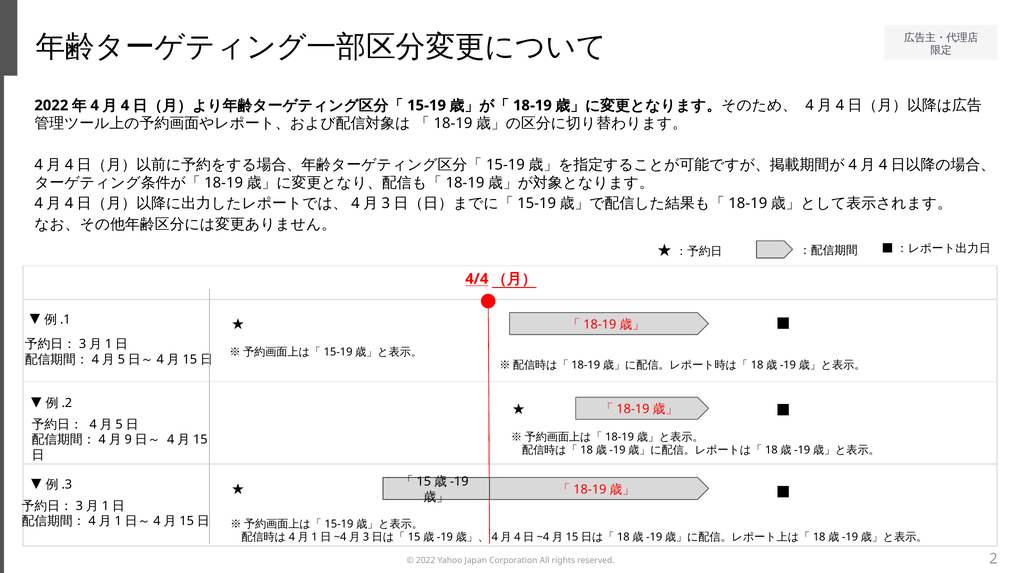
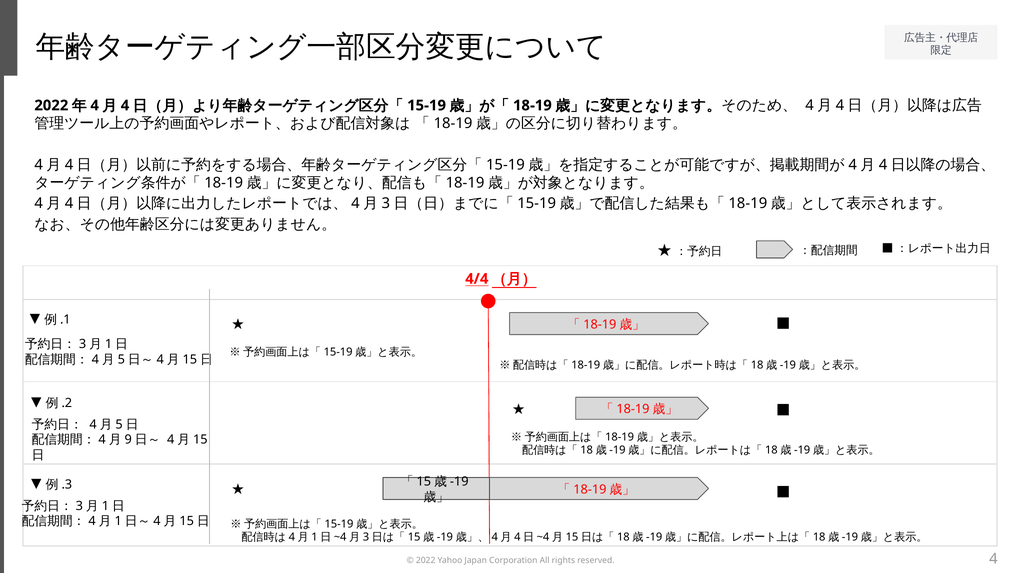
2 at (993, 559): 2 -> 4
